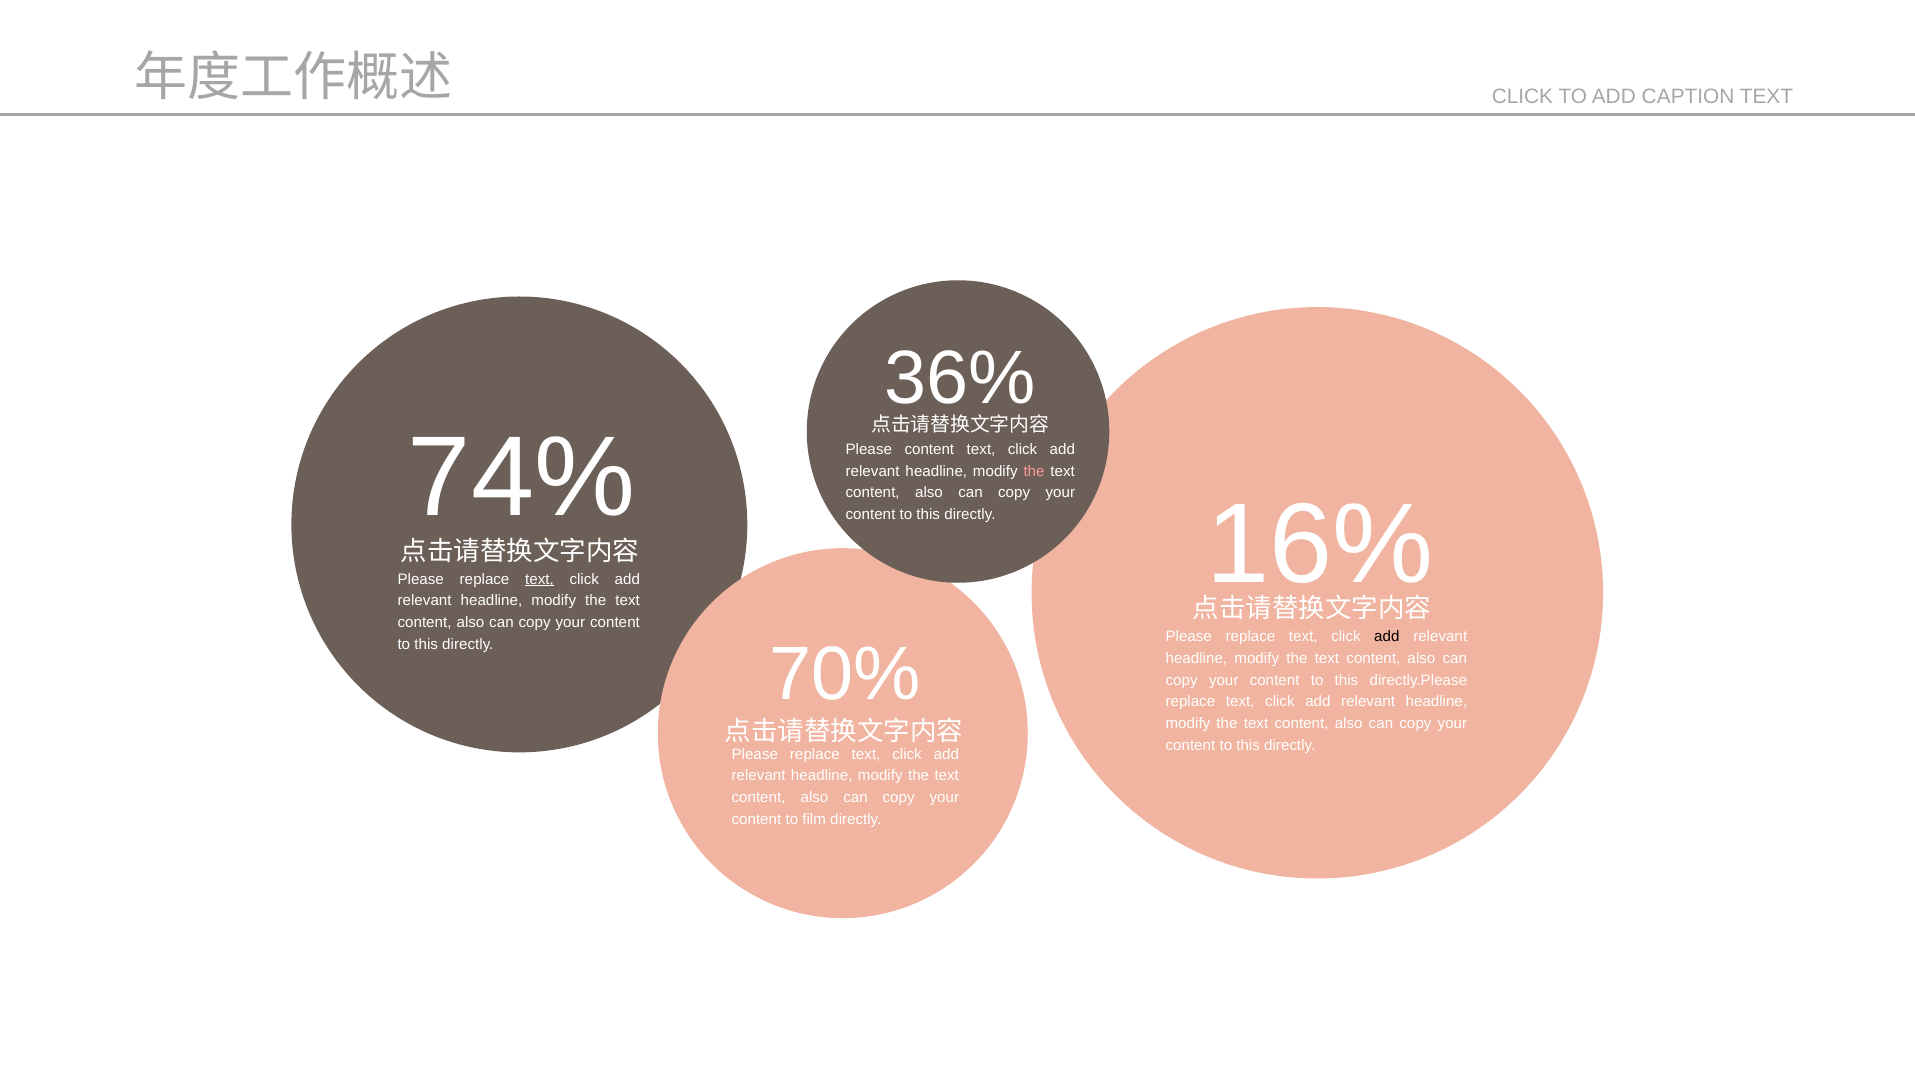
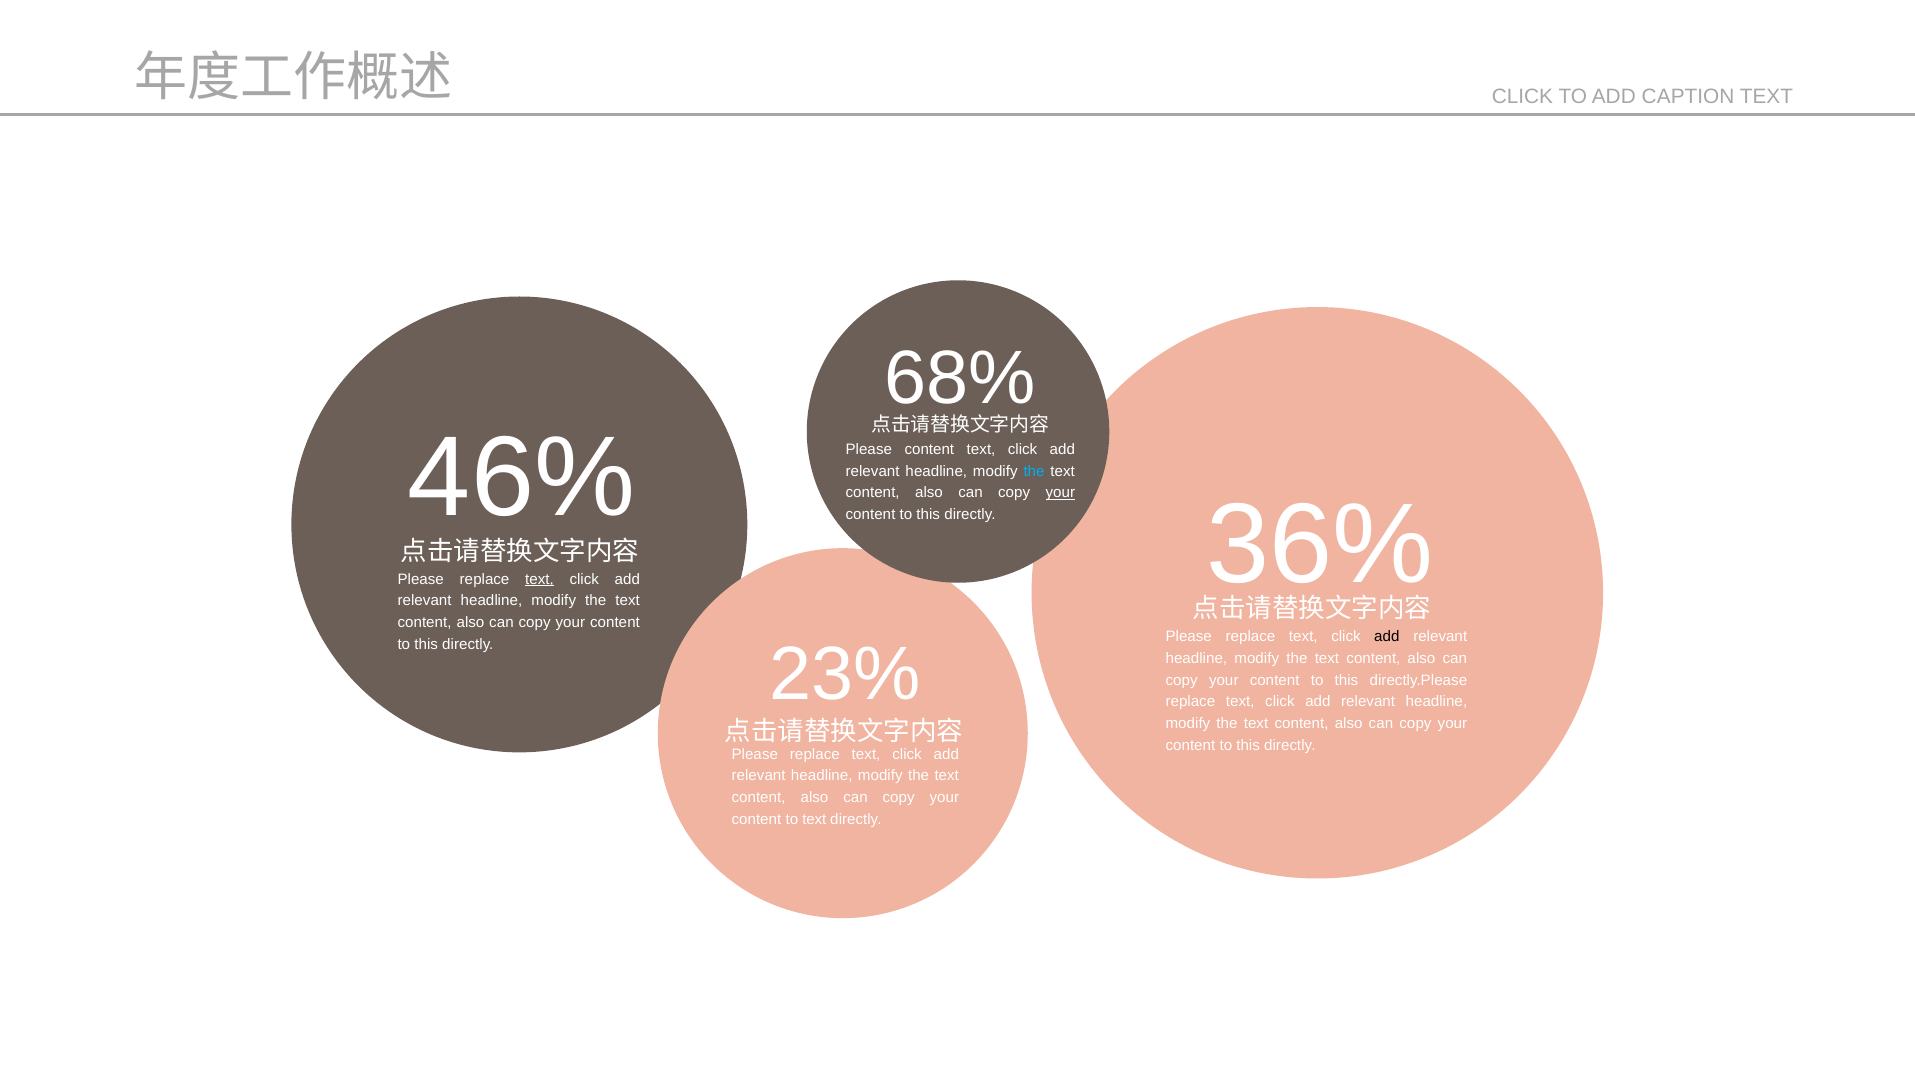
36%: 36% -> 68%
74%: 74% -> 46%
the at (1034, 471) colour: pink -> light blue
your at (1060, 493) underline: none -> present
16%: 16% -> 36%
70%: 70% -> 23%
to film: film -> text
